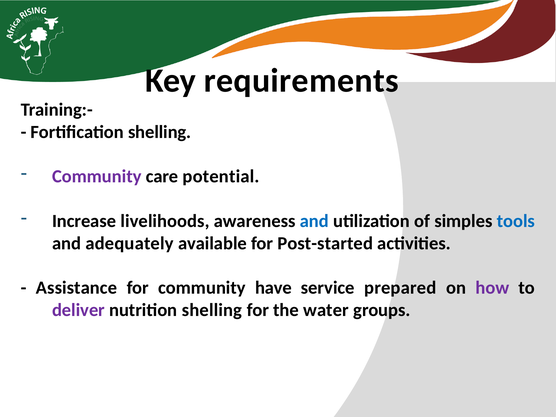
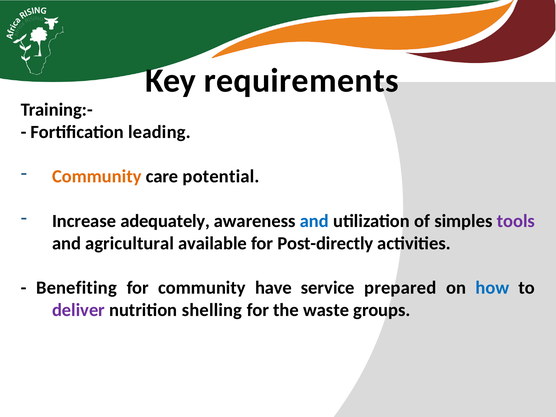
Fortification shelling: shelling -> leading
Community at (97, 177) colour: purple -> orange
livelihoods: livelihoods -> adequately
tools colour: blue -> purple
adequately: adequately -> agricultural
Post-started: Post-started -> Post-directly
Assistance: Assistance -> Benefiting
how colour: purple -> blue
water: water -> waste
